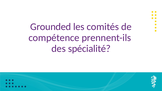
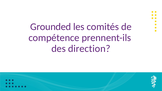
spécialité: spécialité -> direction
